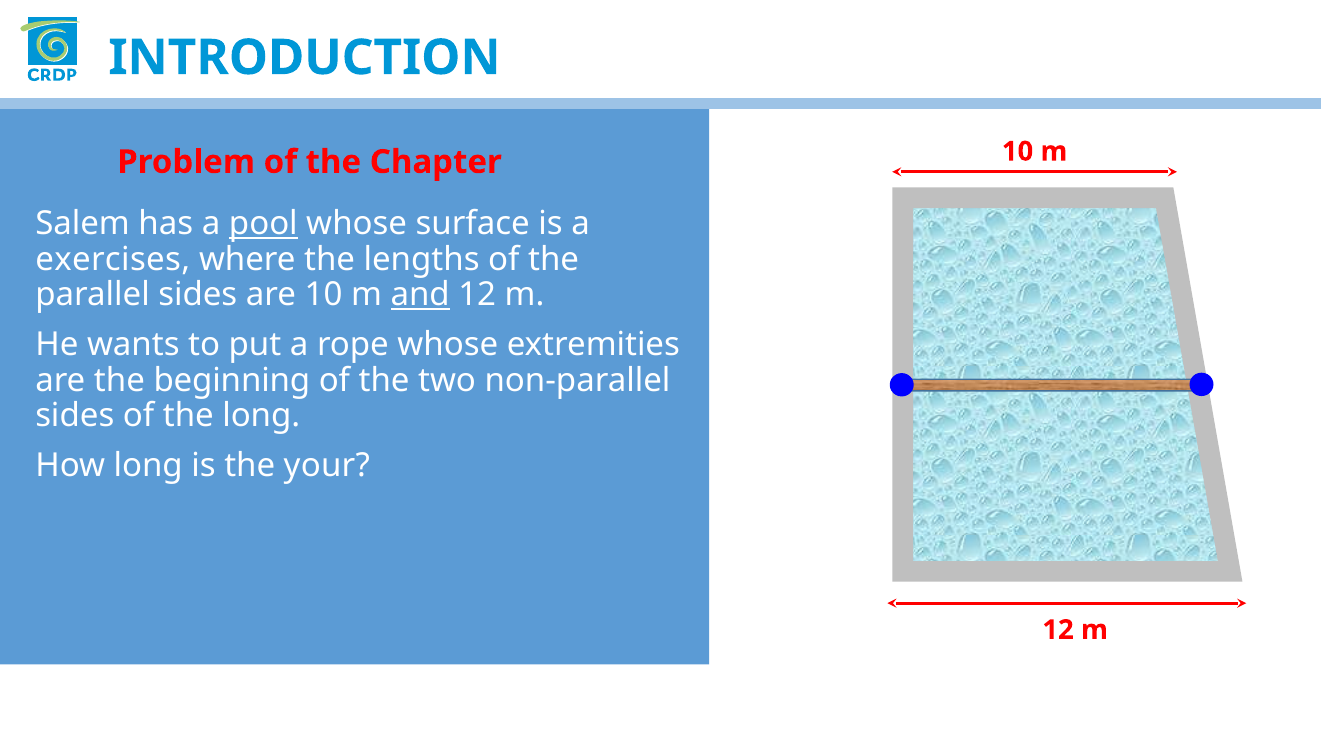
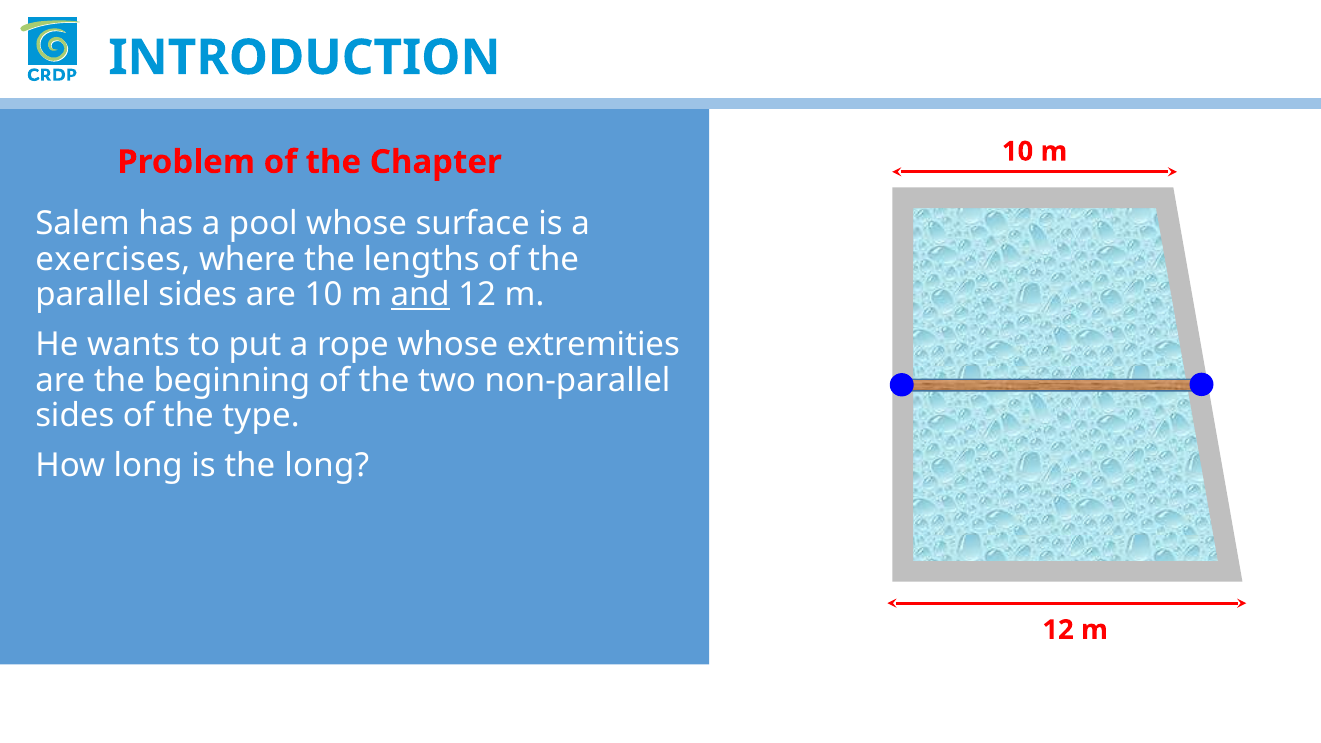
pool underline: present -> none
the long: long -> type
the your: your -> long
